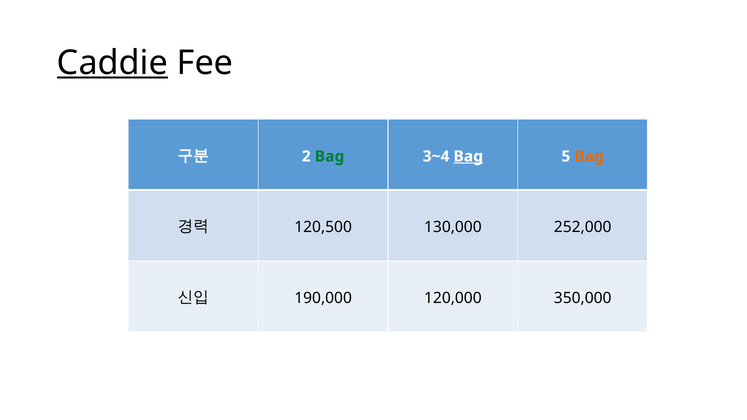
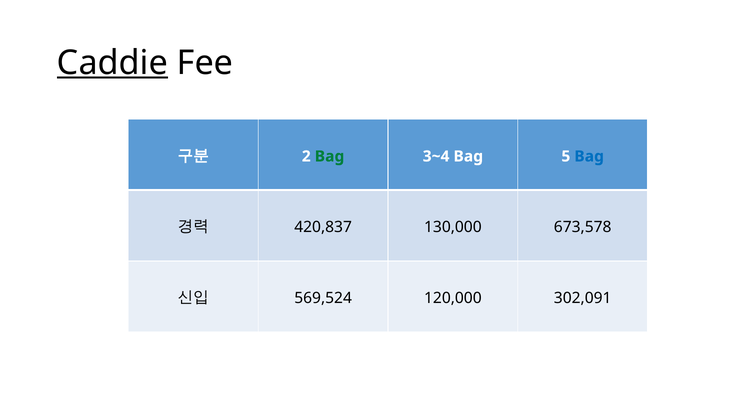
Bag at (468, 156) underline: present -> none
Bag at (589, 156) colour: orange -> blue
120,500: 120,500 -> 420,837
252,000: 252,000 -> 673,578
190,000: 190,000 -> 569,524
350,000: 350,000 -> 302,091
